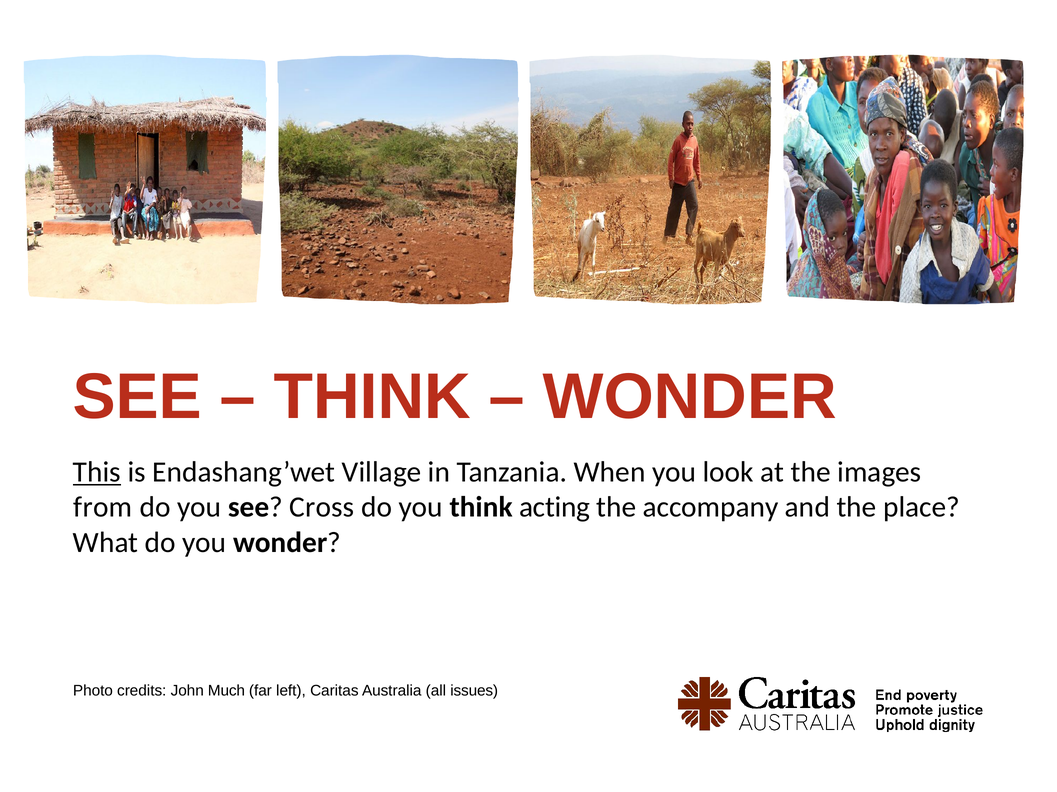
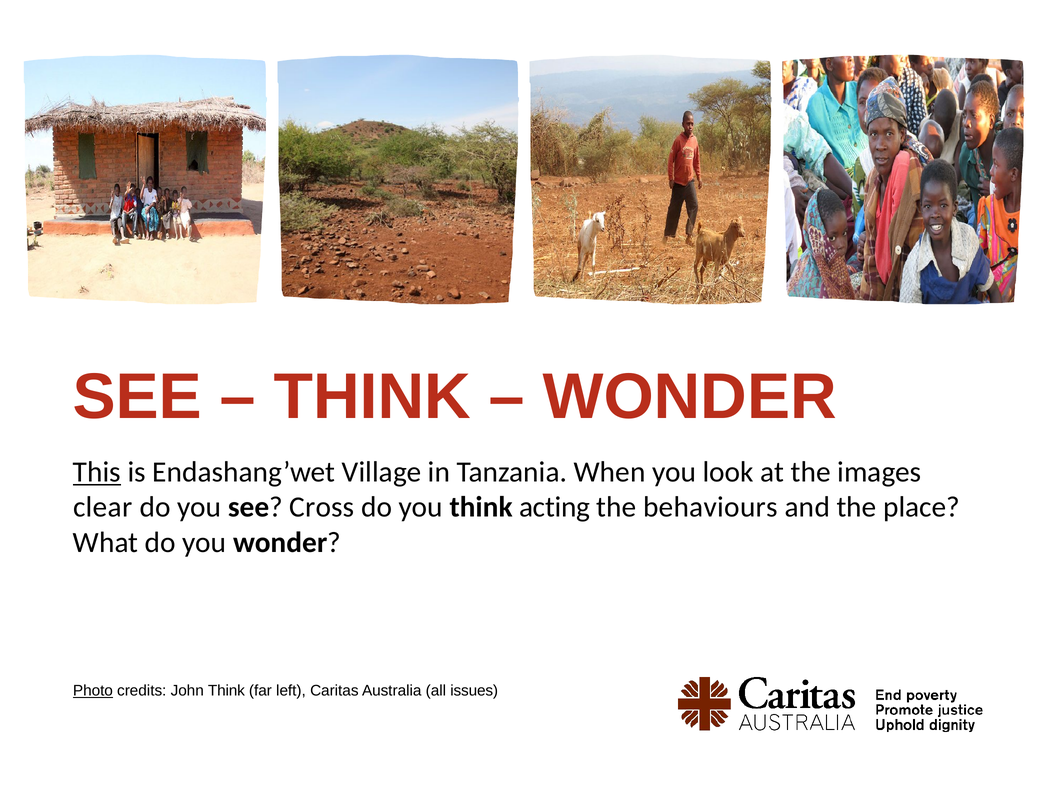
from: from -> clear
accompany: accompany -> behaviours
Photo underline: none -> present
John Much: Much -> Think
